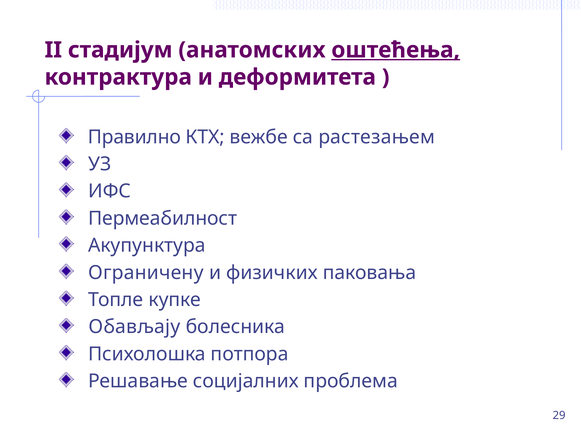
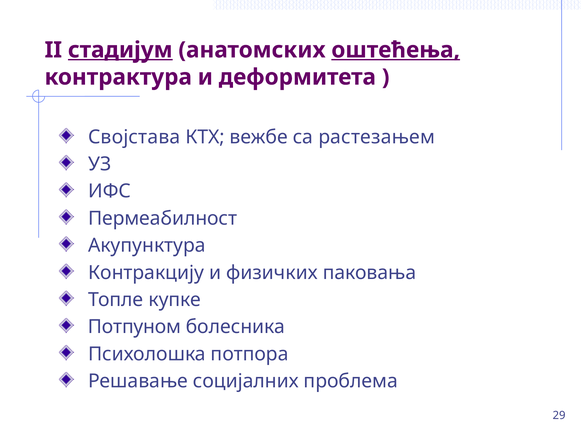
стадијум underline: none -> present
Правилно: Правилно -> Својстава
Ограничену: Ограничену -> Контракцију
Обављају: Обављају -> Потпуном
